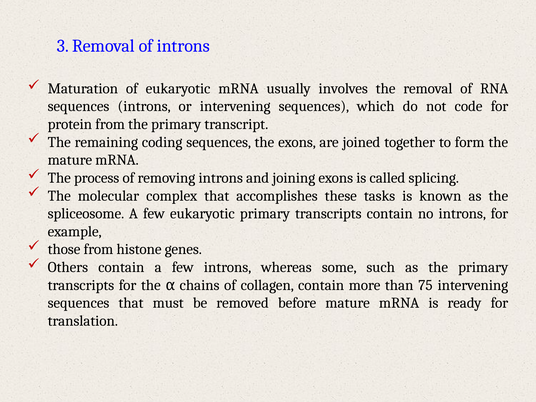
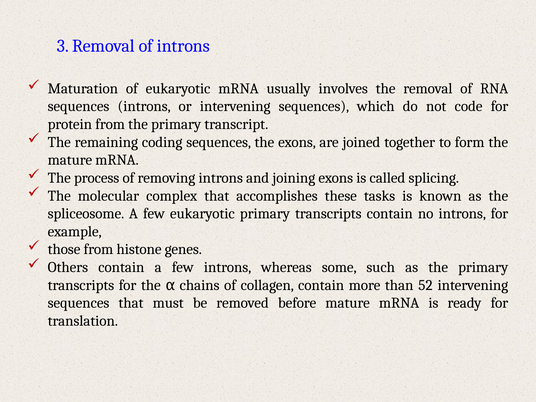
75: 75 -> 52
